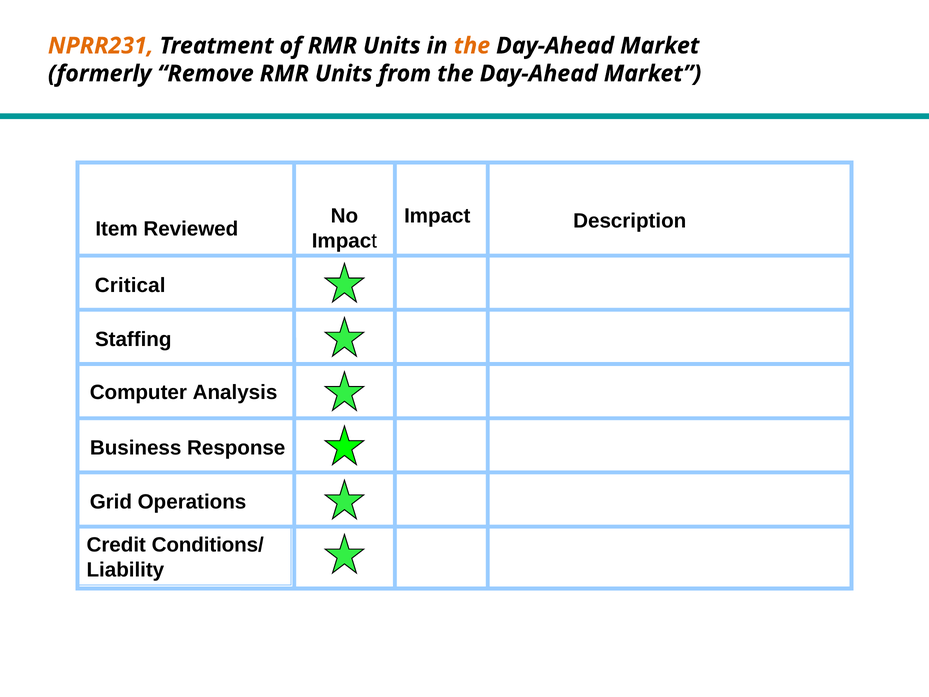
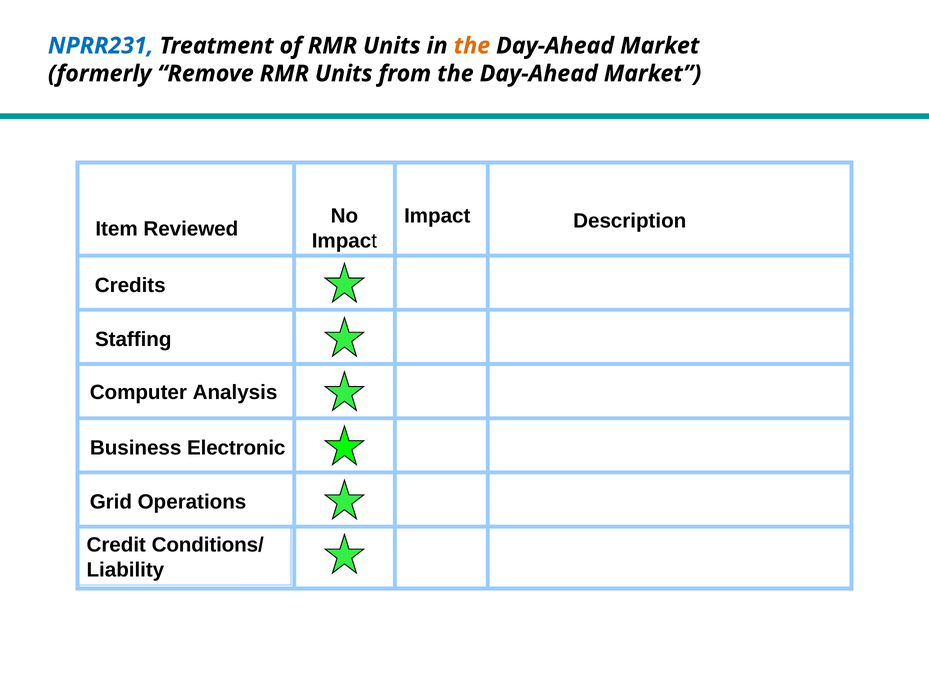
NPRR231 colour: orange -> blue
Critical: Critical -> Credits
Response: Response -> Electronic
